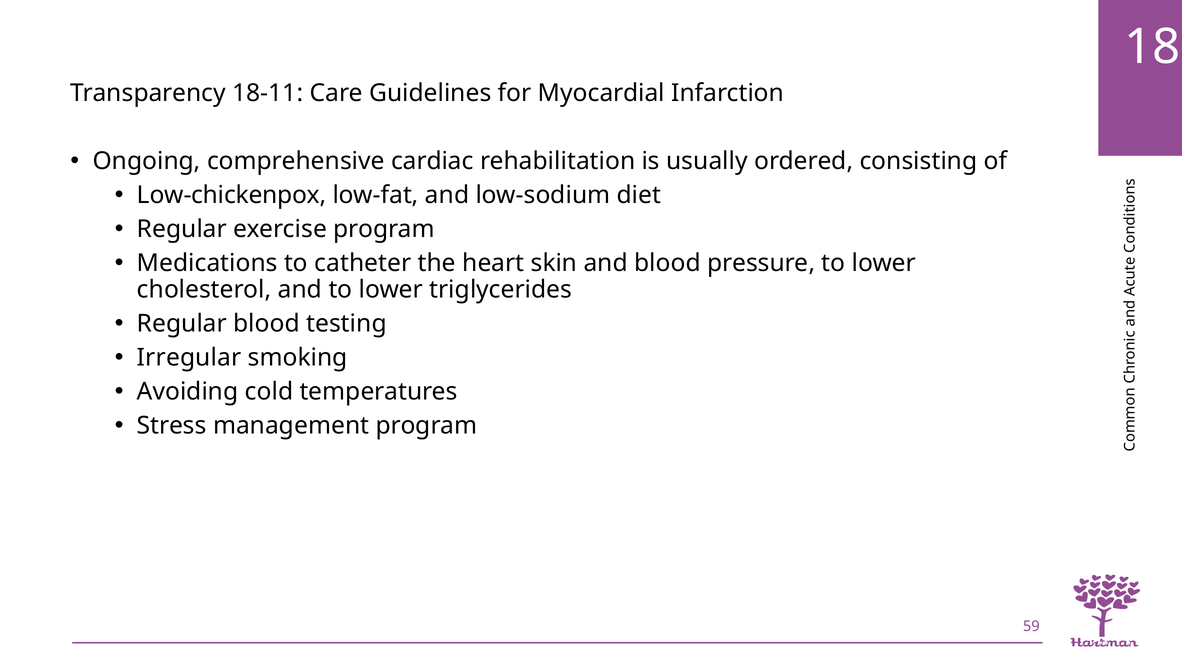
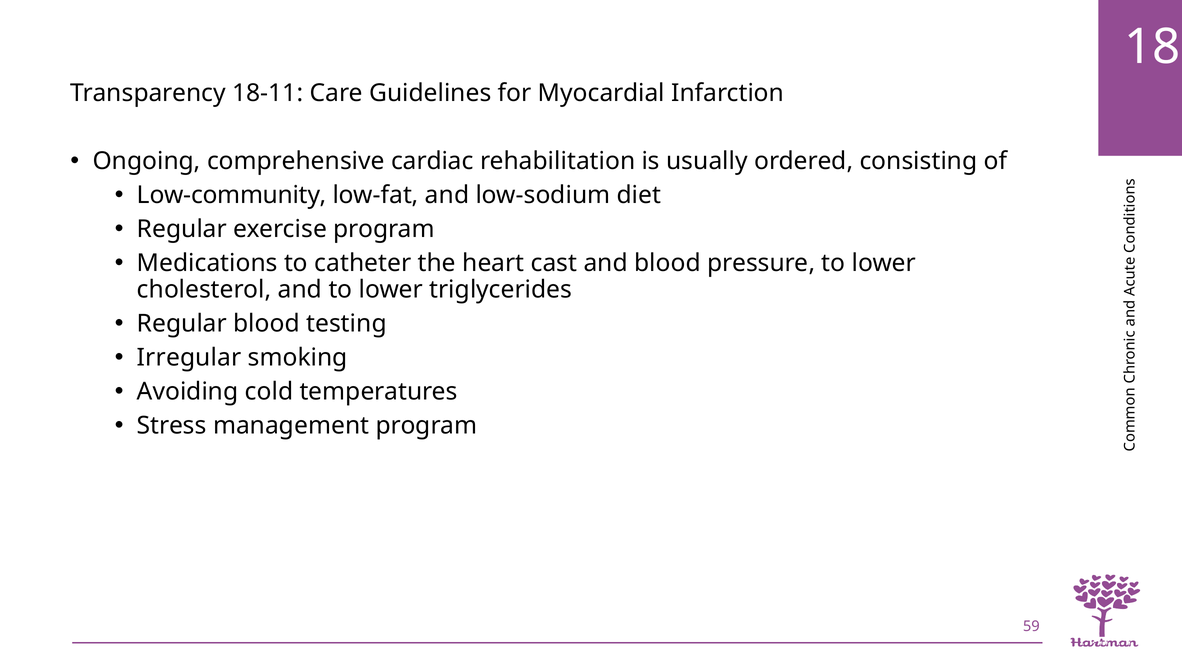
Low-chickenpox: Low-chickenpox -> Low-community
skin: skin -> cast
